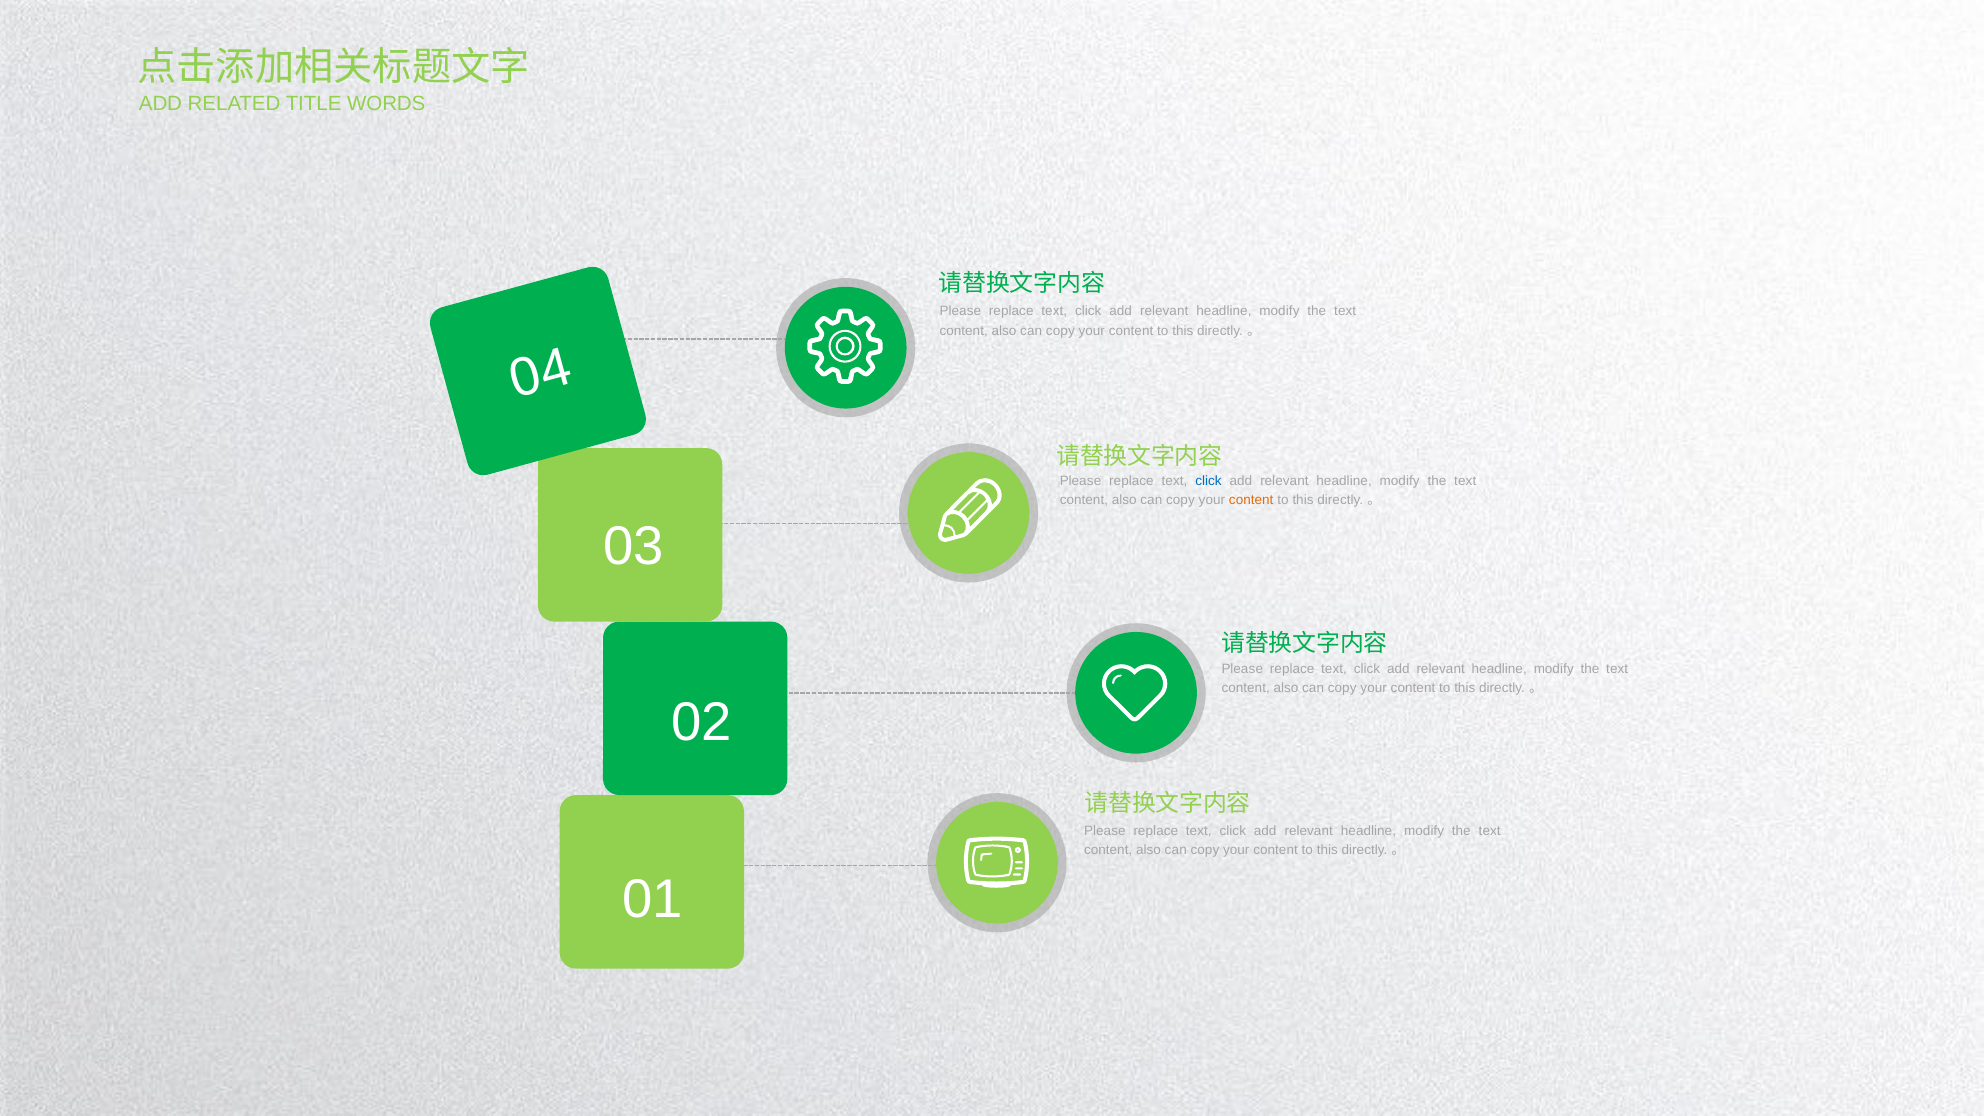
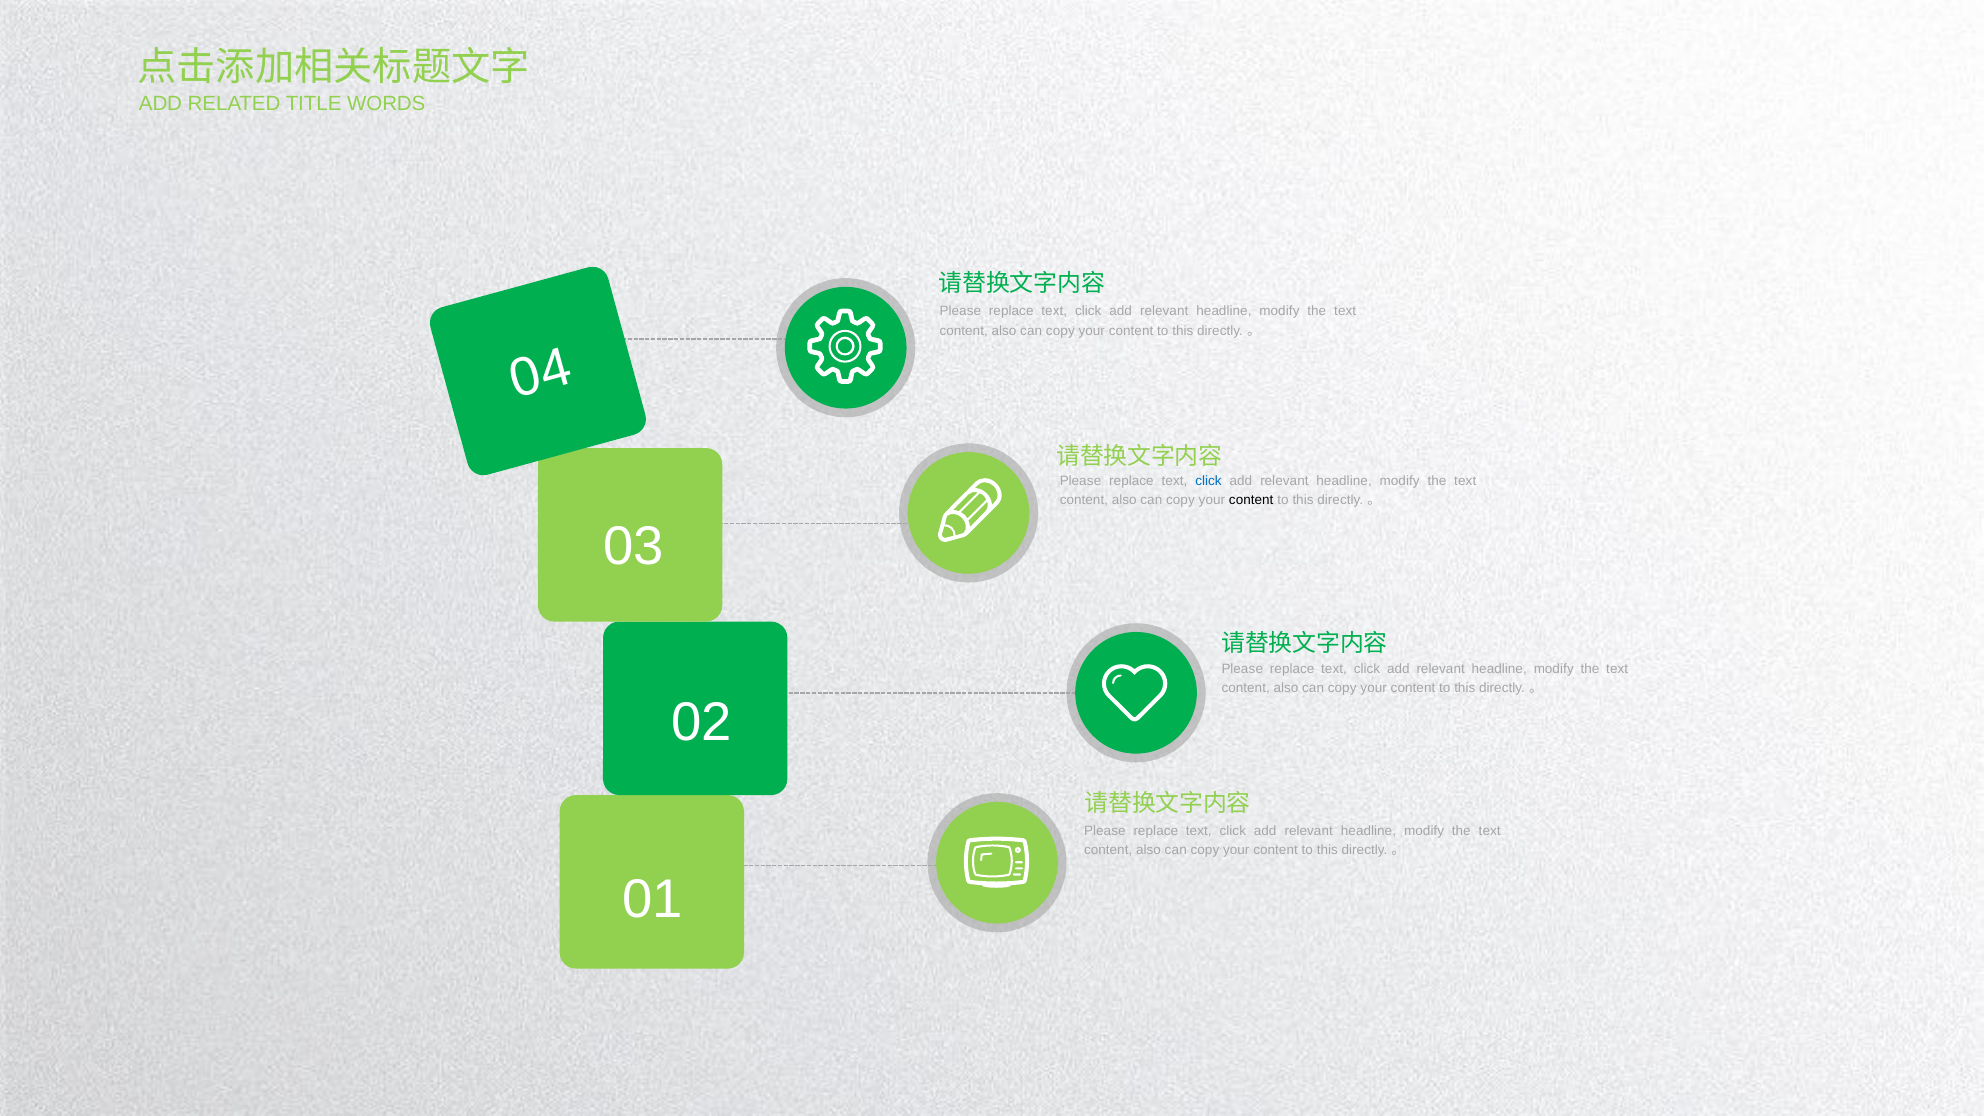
content at (1251, 500) colour: orange -> black
